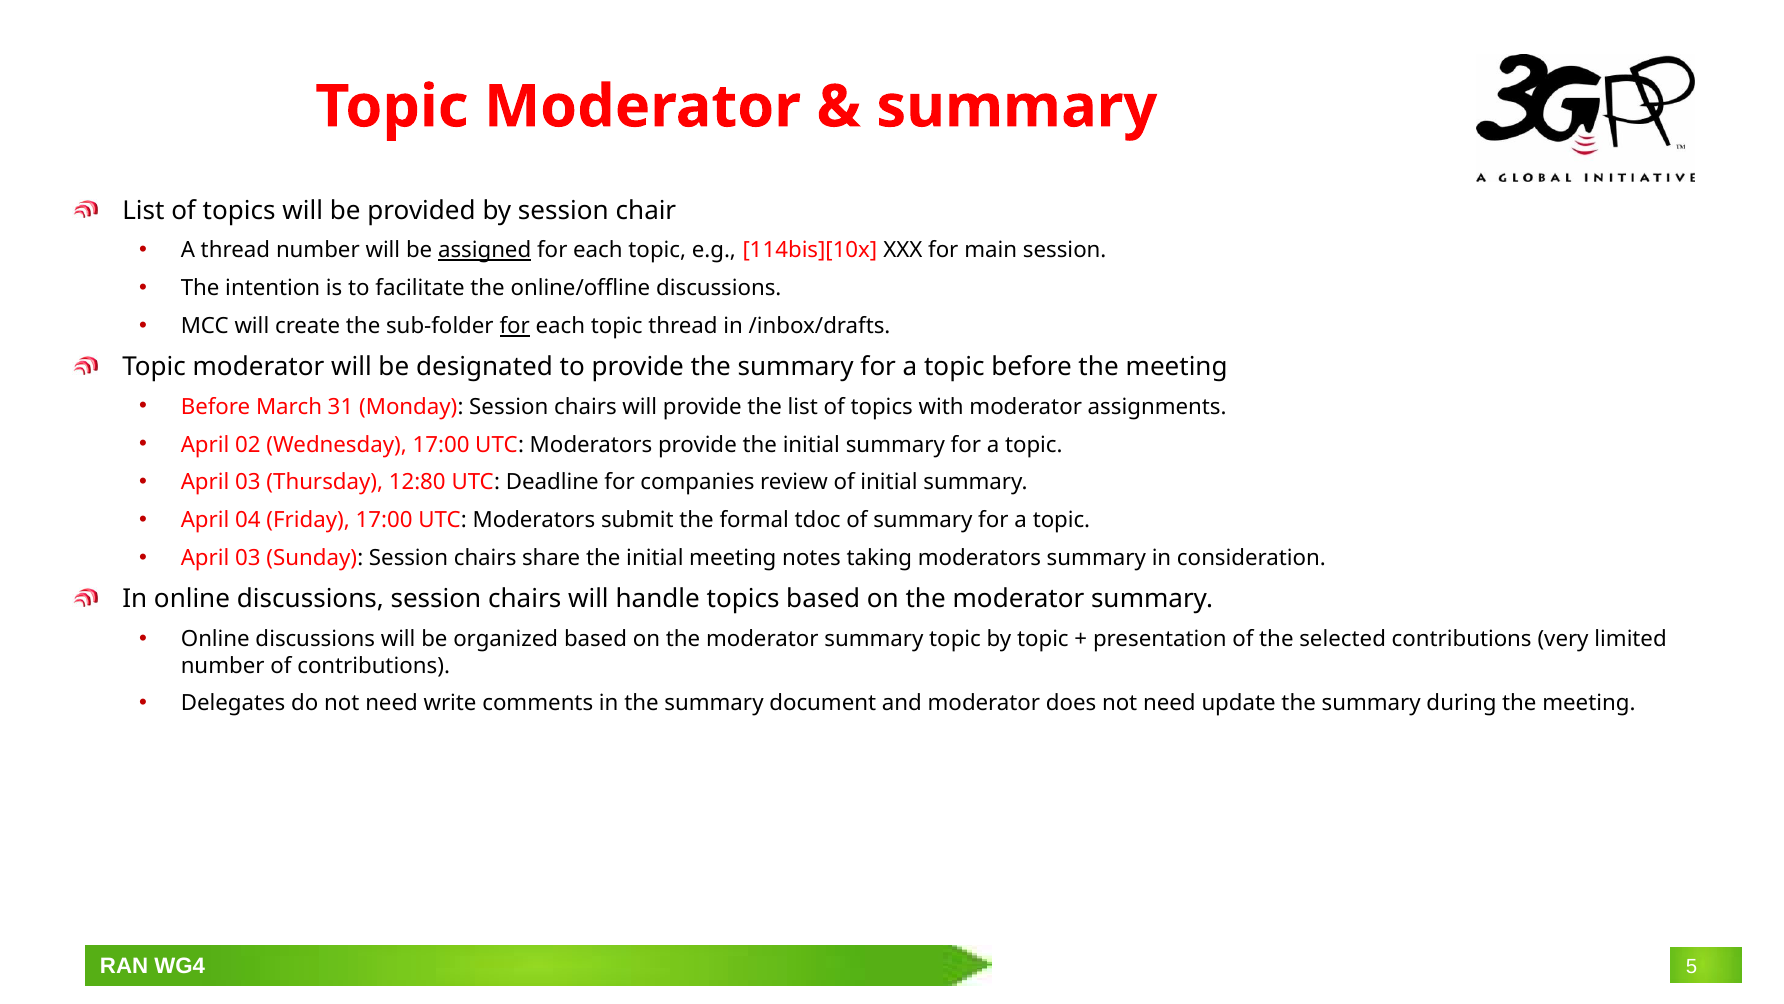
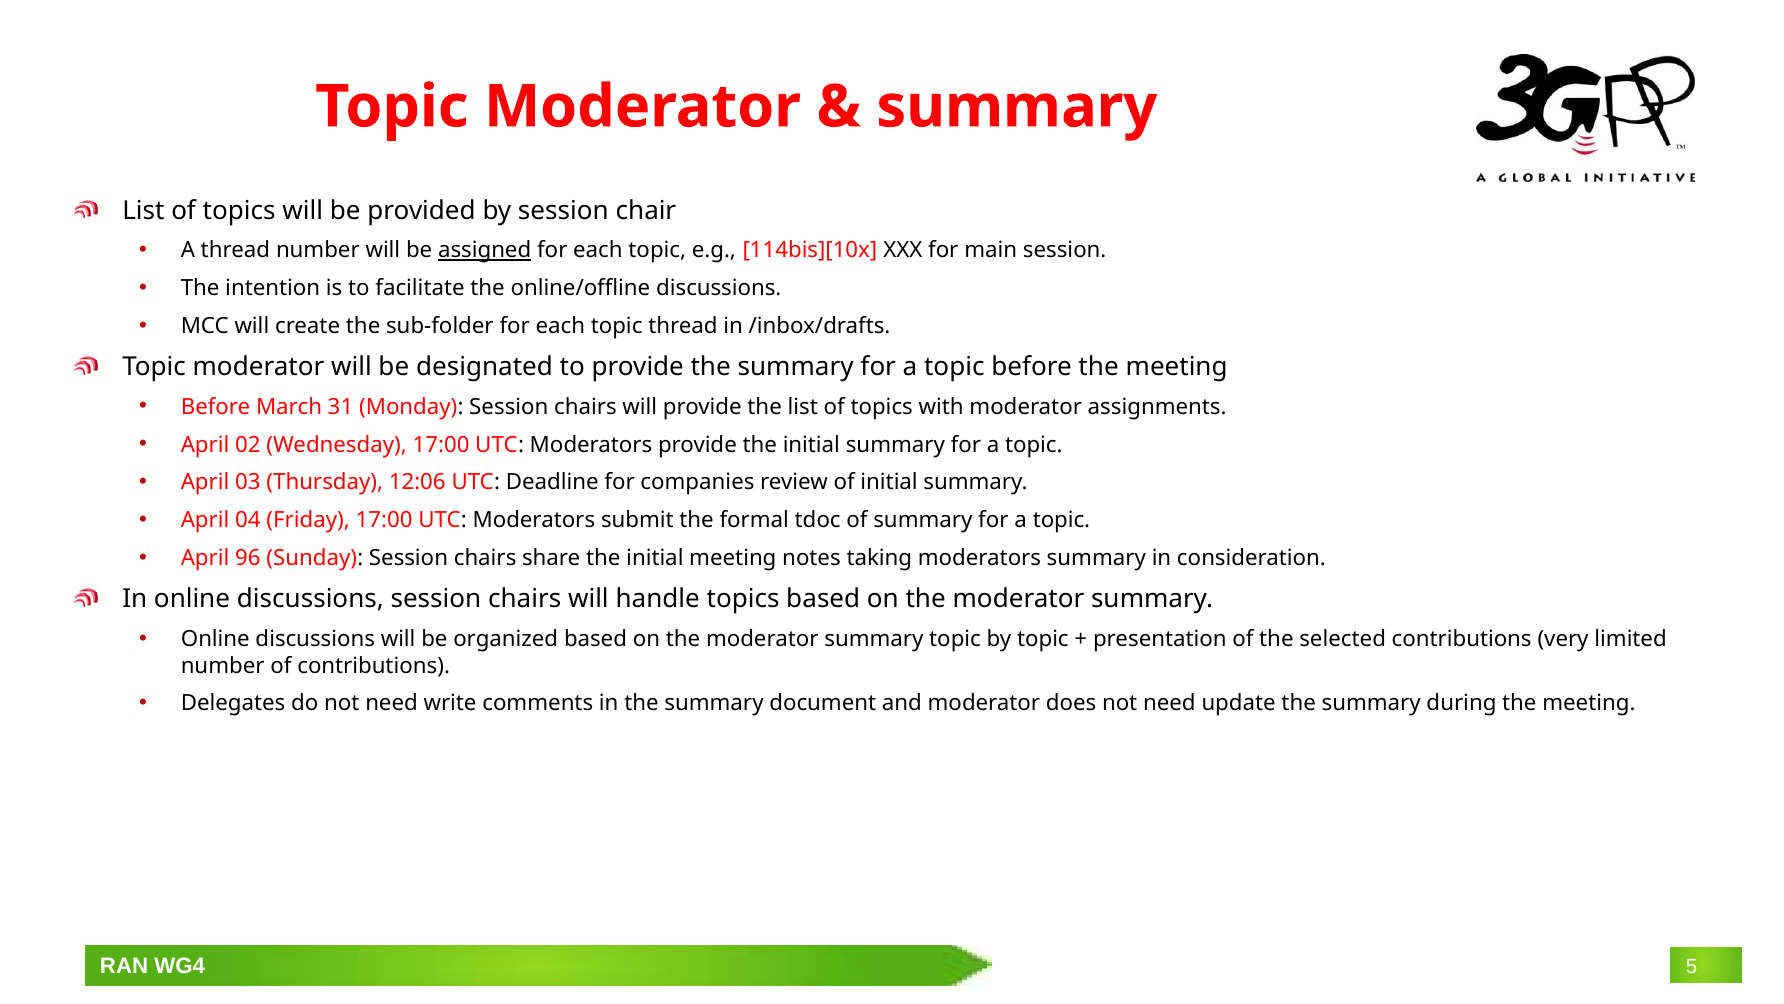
for at (515, 326) underline: present -> none
12:80: 12:80 -> 12:06
03 at (248, 558): 03 -> 96
